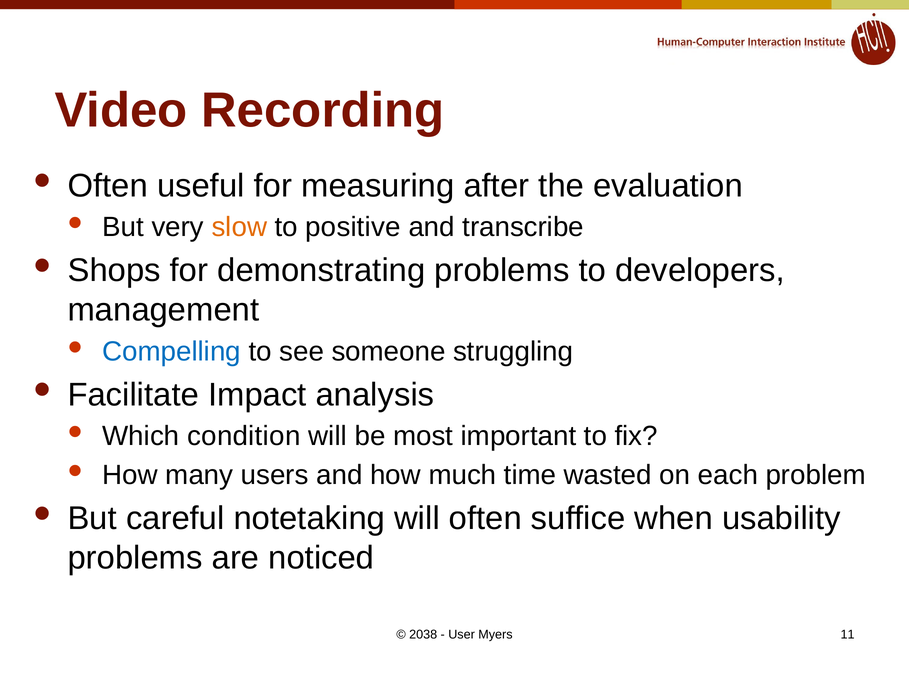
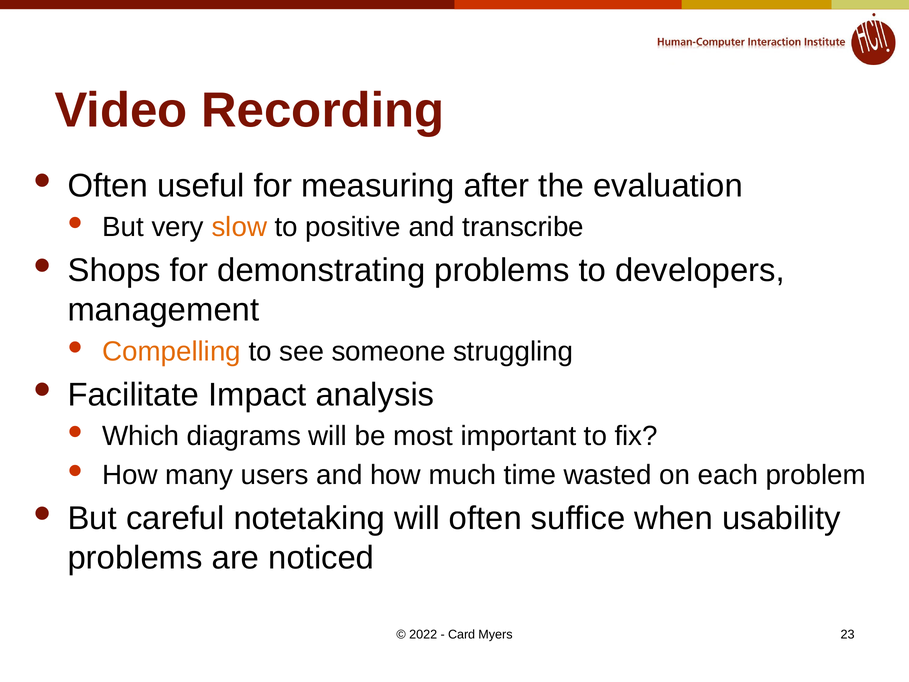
Compelling colour: blue -> orange
condition: condition -> diagrams
2038: 2038 -> 2022
User: User -> Card
11: 11 -> 23
